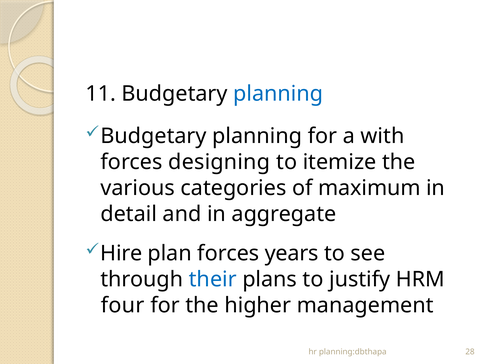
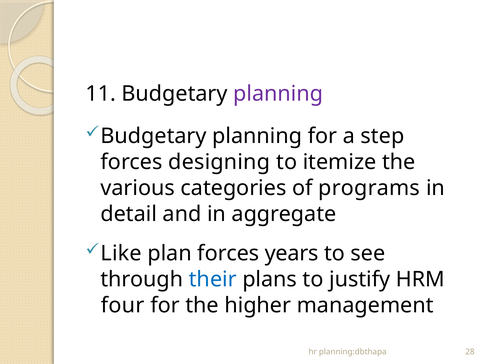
planning at (278, 94) colour: blue -> purple
with: with -> step
maximum: maximum -> programs
Hire: Hire -> Like
